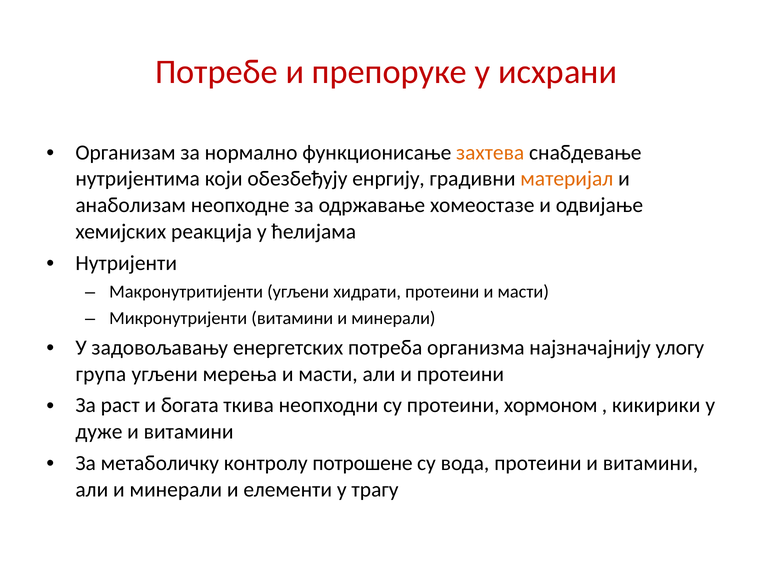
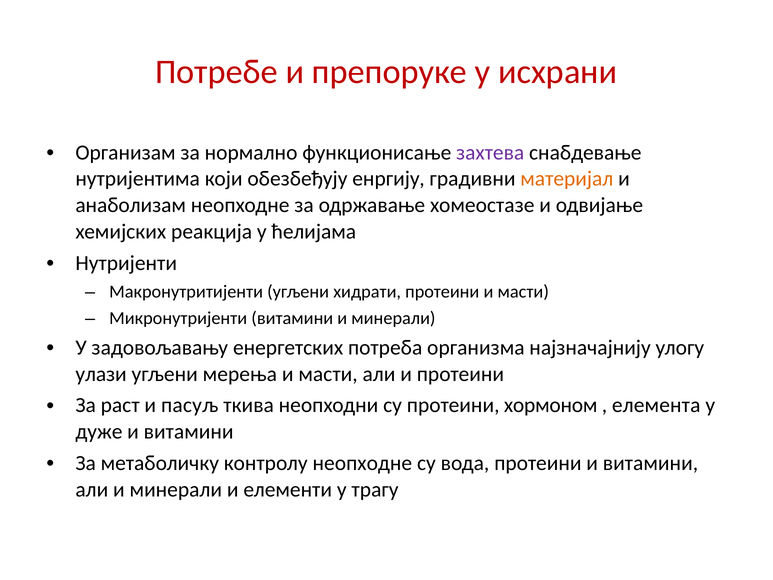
захтева colour: orange -> purple
група: група -> улази
богата: богата -> пасуљ
кикирики: кикирики -> елемента
контролу потрошене: потрошене -> неопходне
